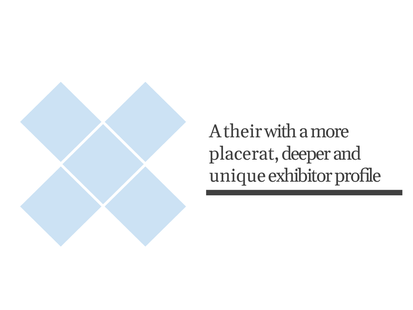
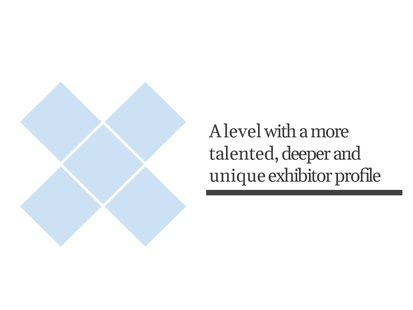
their: their -> level
placerat: placerat -> talented
